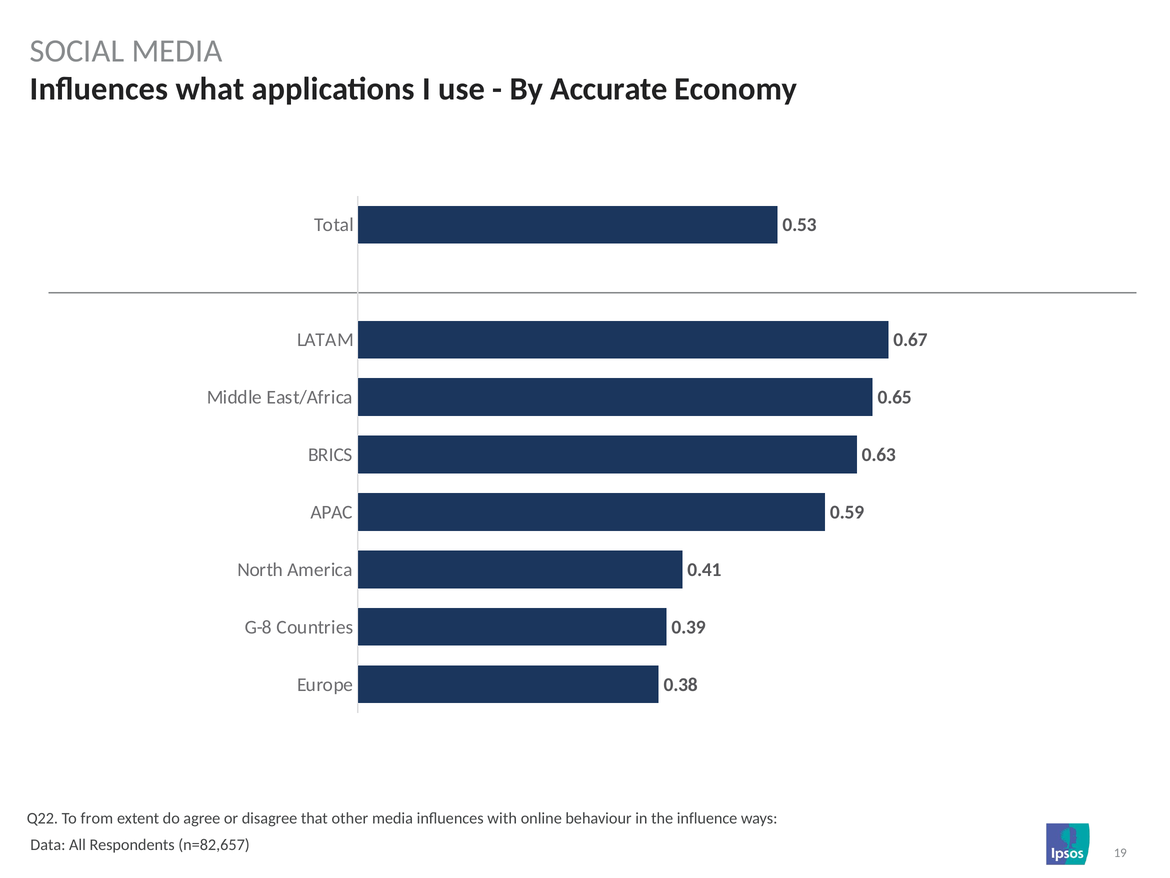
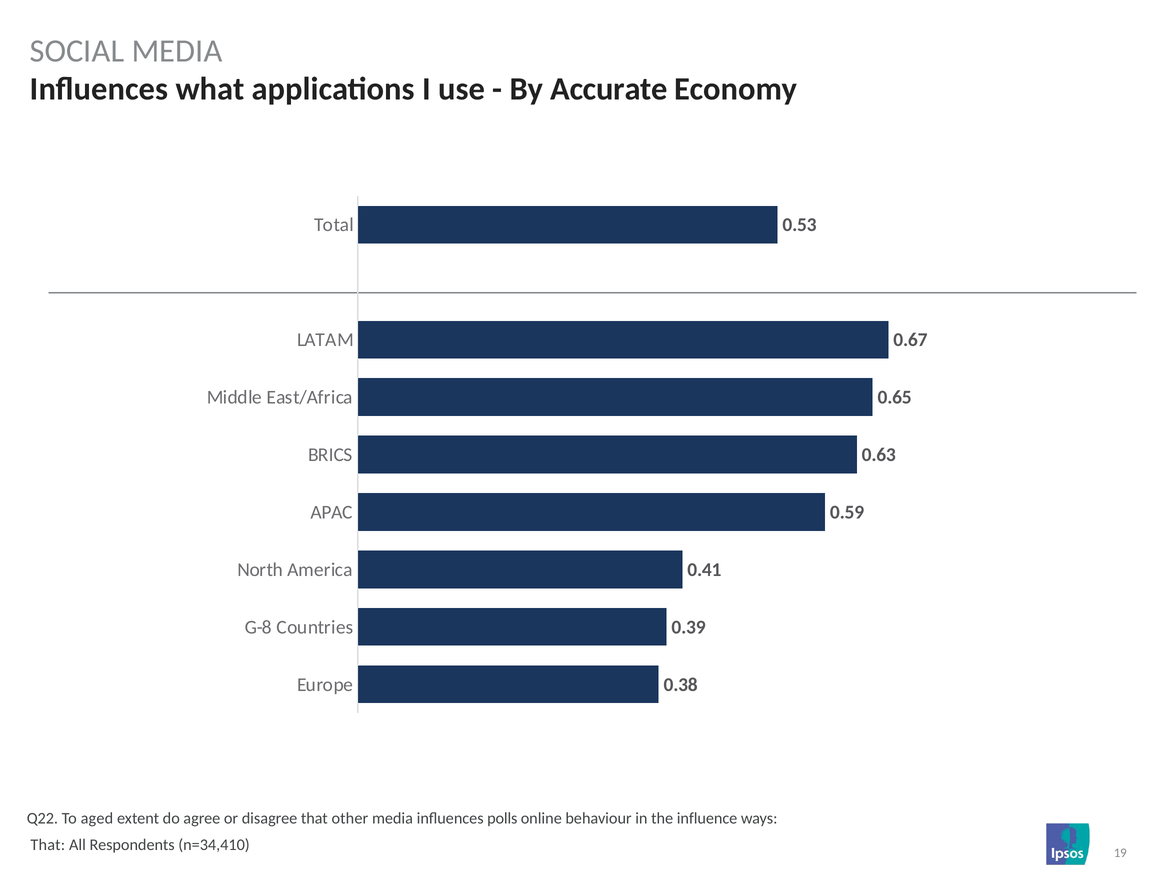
from: from -> aged
with: with -> polls
Data at (48, 845): Data -> That
n=82,657: n=82,657 -> n=34,410
